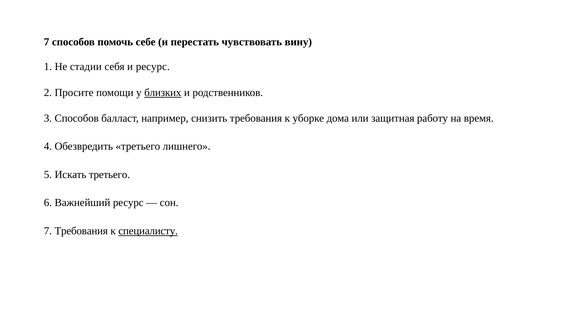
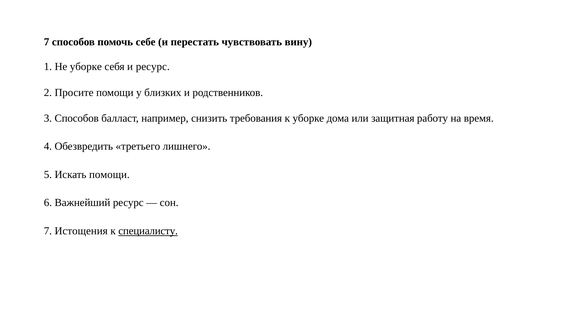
Не стадии: стадии -> уборке
близких underline: present -> none
Искать третьего: третьего -> помощи
7 Требования: Требования -> Истощения
